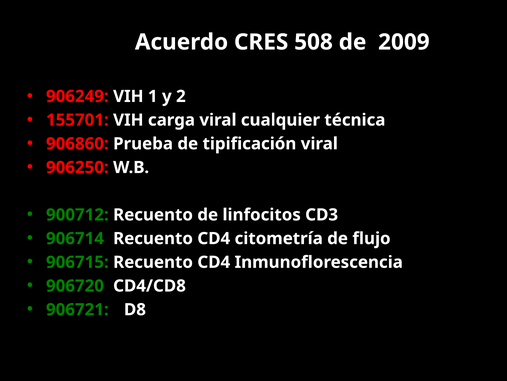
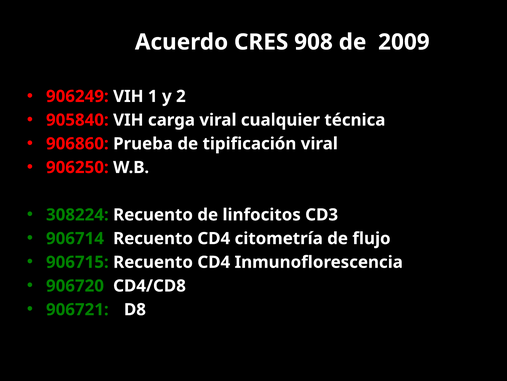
508: 508 -> 908
155701: 155701 -> 905840
900712: 900712 -> 308224
